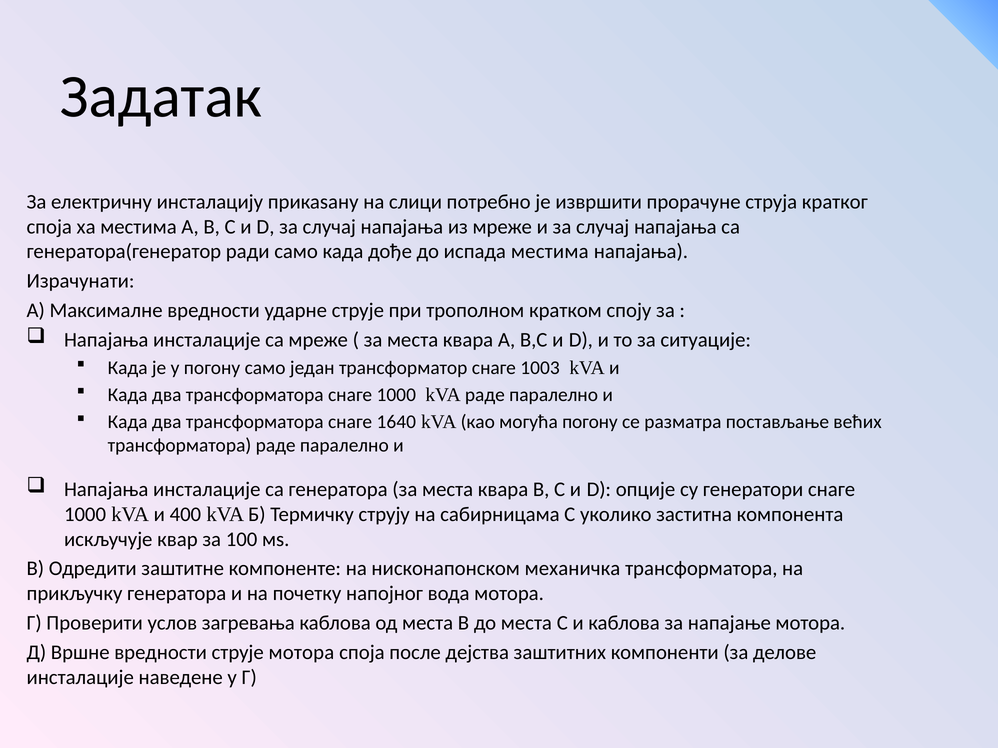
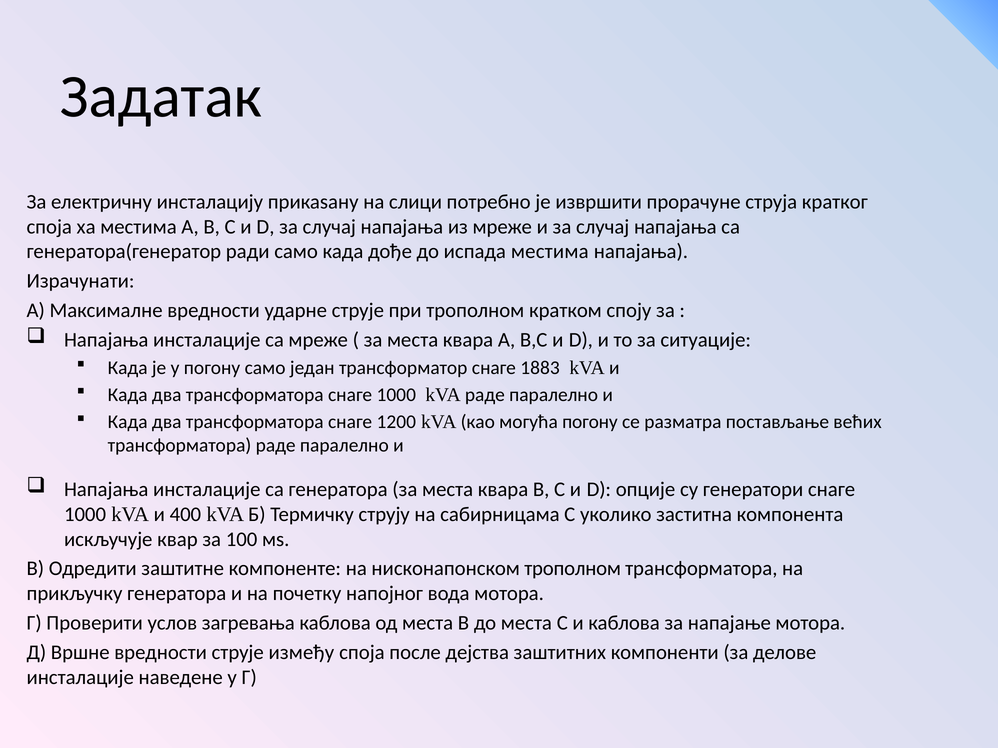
1003: 1003 -> 1883
1640: 1640 -> 1200
нисконапонском механичка: механичка -> трополном
струје мотора: мотора -> између
